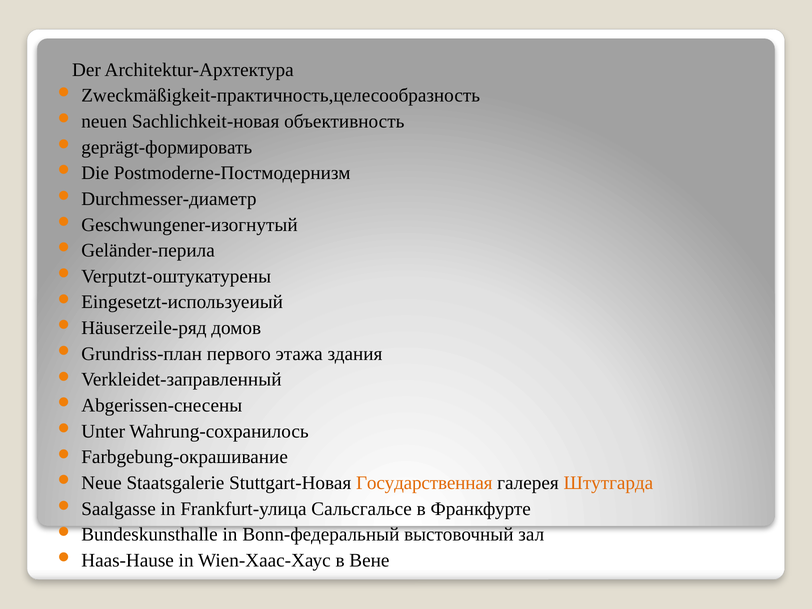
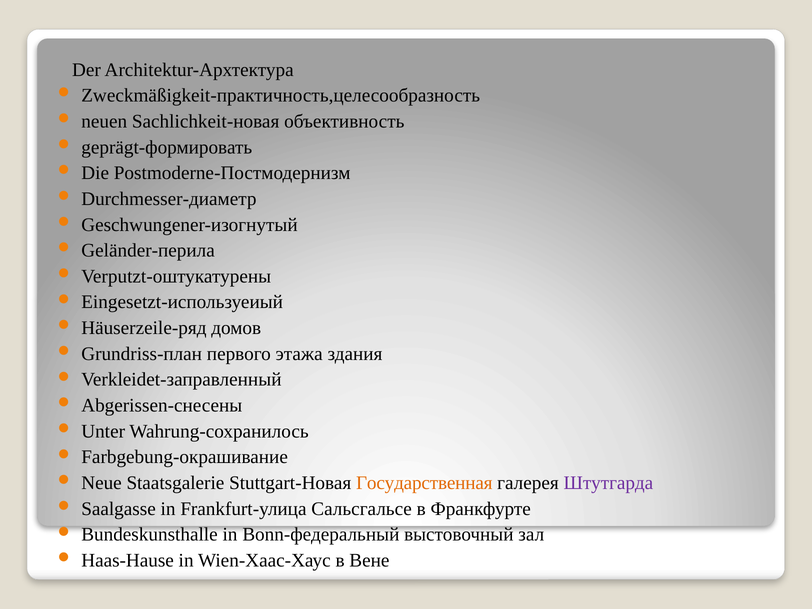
Штутгарда colour: orange -> purple
